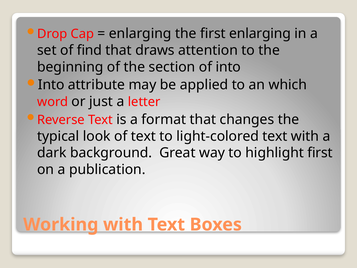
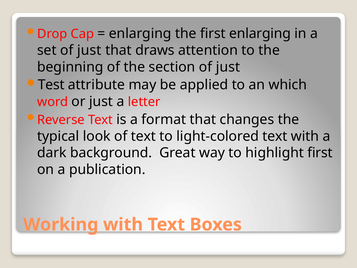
set of find: find -> just
section of into: into -> just
Into at (51, 85): Into -> Test
